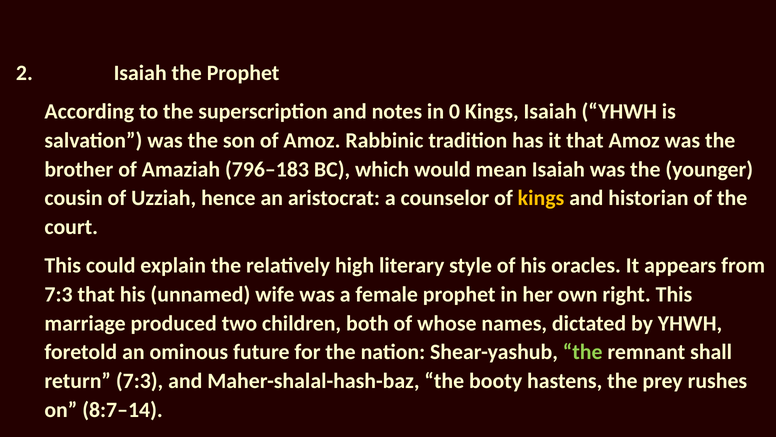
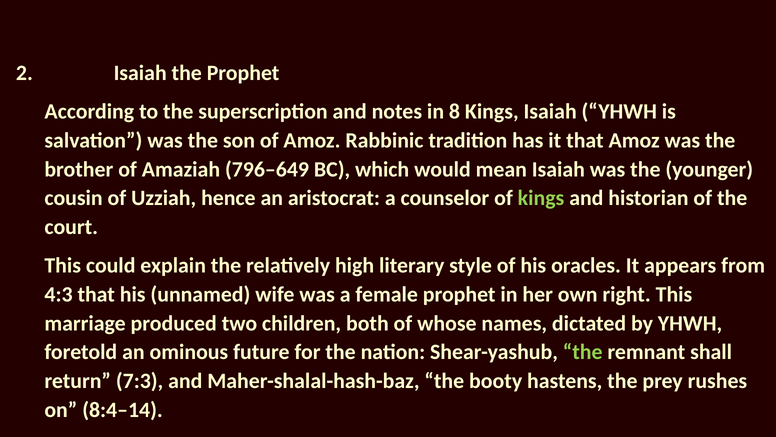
0: 0 -> 8
796–183: 796–183 -> 796–649
kings at (541, 198) colour: yellow -> light green
7:3 at (59, 294): 7:3 -> 4:3
8:7–14: 8:7–14 -> 8:4–14
